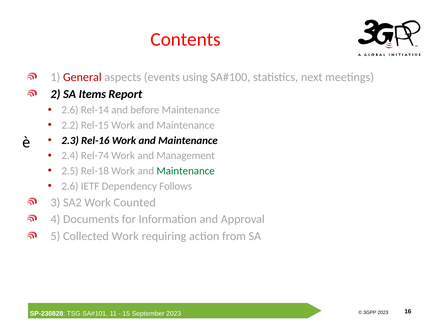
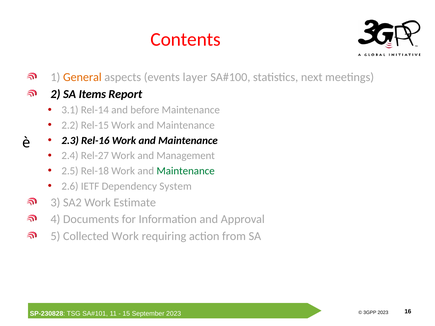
General colour: red -> orange
using: using -> layer
2.6 at (70, 110): 2.6 -> 3.1
Rel-74: Rel-74 -> Rel-27
Follows: Follows -> System
Counted: Counted -> Estimate
